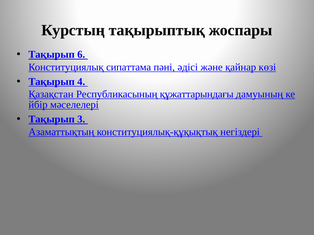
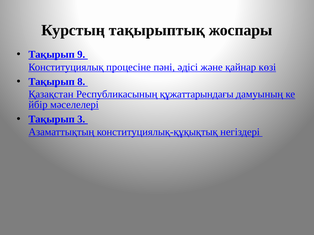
6: 6 -> 9
сипаттама: сипаттама -> процесіне
4: 4 -> 8
